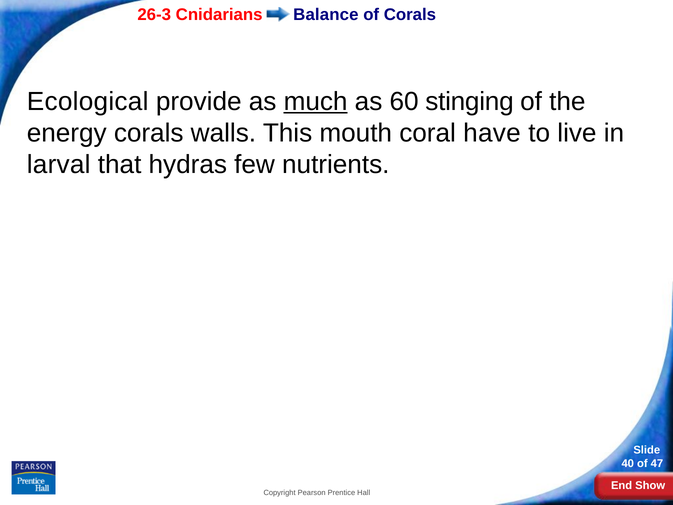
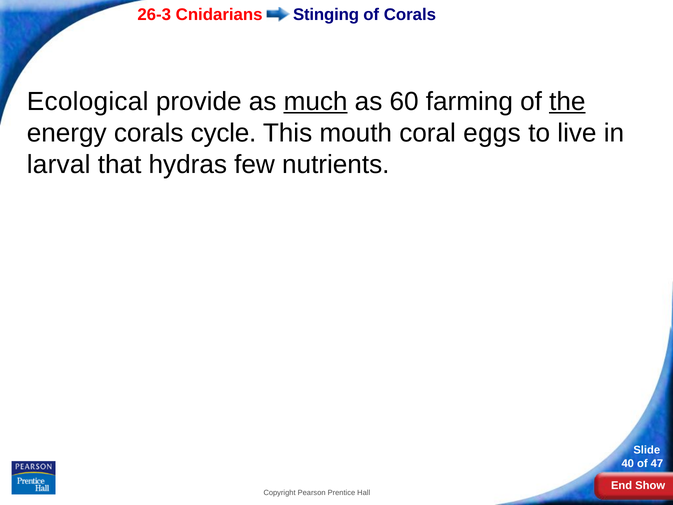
Balance: Balance -> Stinging
stinging: stinging -> farming
the underline: none -> present
walls: walls -> cycle
have: have -> eggs
